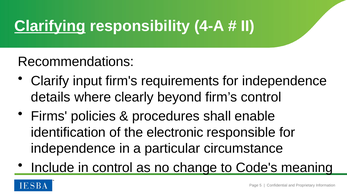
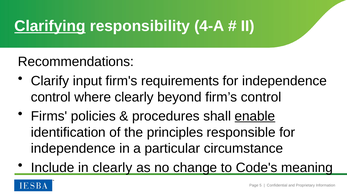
details at (51, 97): details -> control
enable underline: none -> present
electronic: electronic -> principles
in control: control -> clearly
